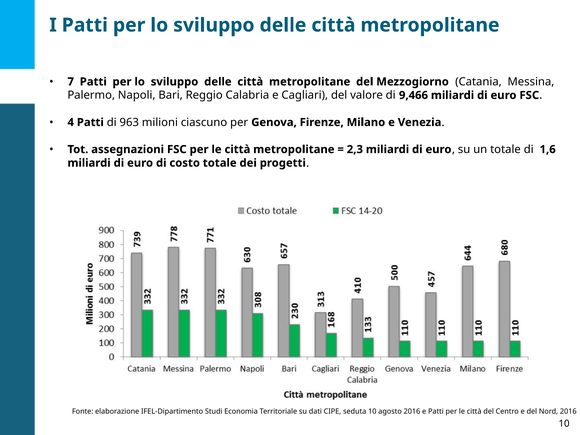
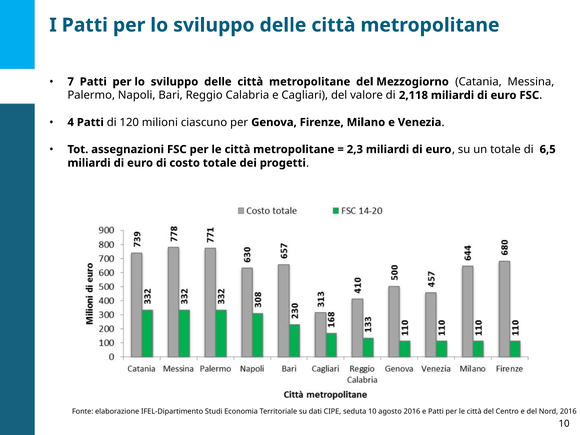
9,466: 9,466 -> 2,118
963: 963 -> 120
1,6: 1,6 -> 6,5
